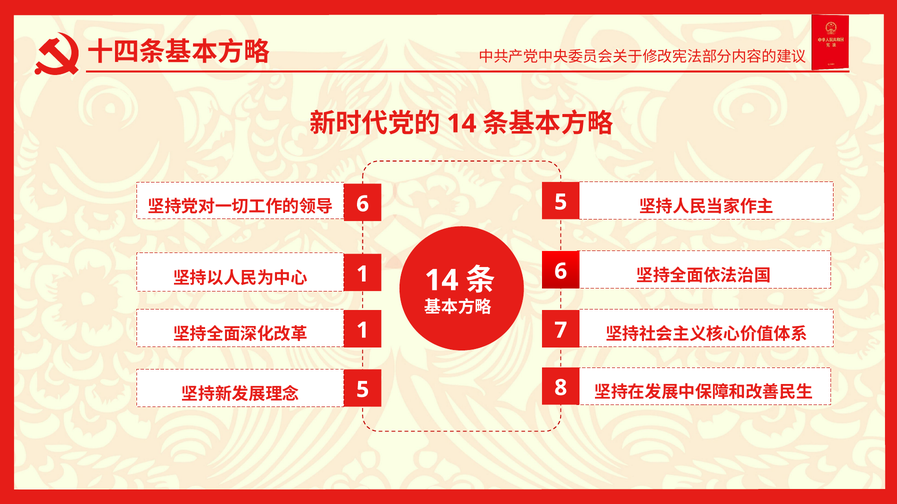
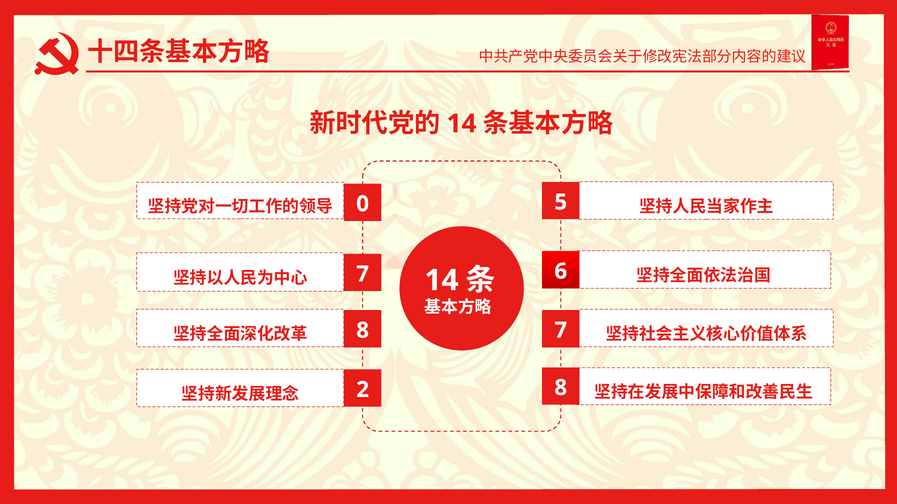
6 at (363, 204): 6 -> 0
1 at (363, 274): 1 -> 7
1 at (363, 331): 1 -> 8
5 at (363, 390): 5 -> 2
